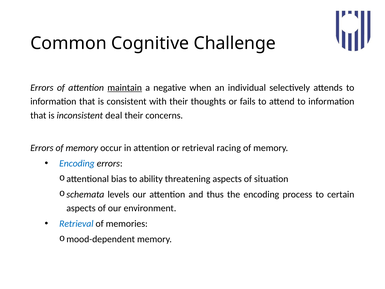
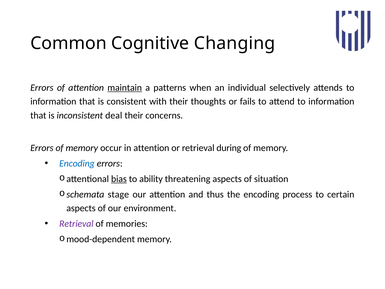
Challenge: Challenge -> Changing
negative: negative -> patterns
racing: racing -> during
bias underline: none -> present
levels: levels -> stage
Retrieval at (76, 223) colour: blue -> purple
